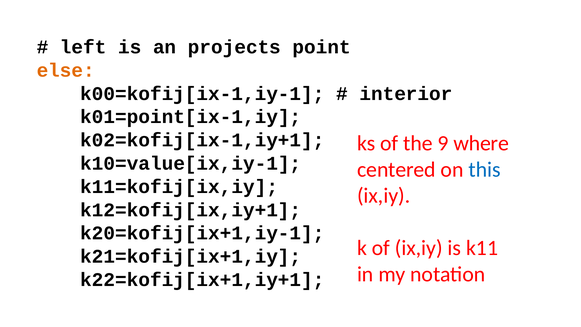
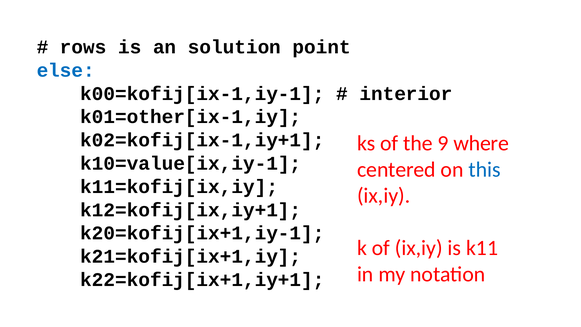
left: left -> rows
projects: projects -> solution
else colour: orange -> blue
k01=point[ix-1,iy: k01=point[ix-1,iy -> k01=other[ix-1,iy
